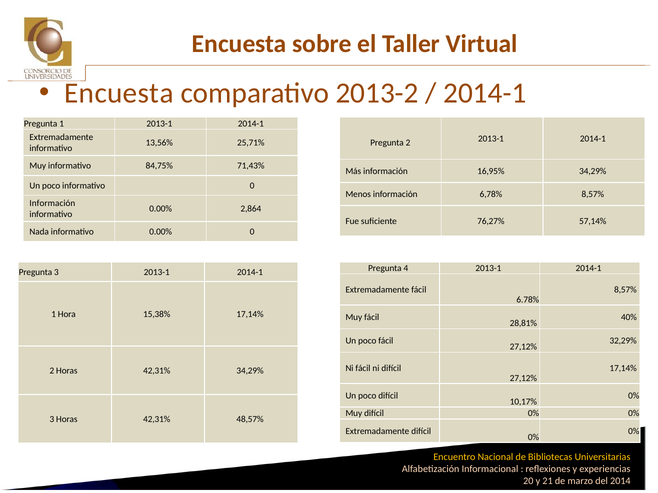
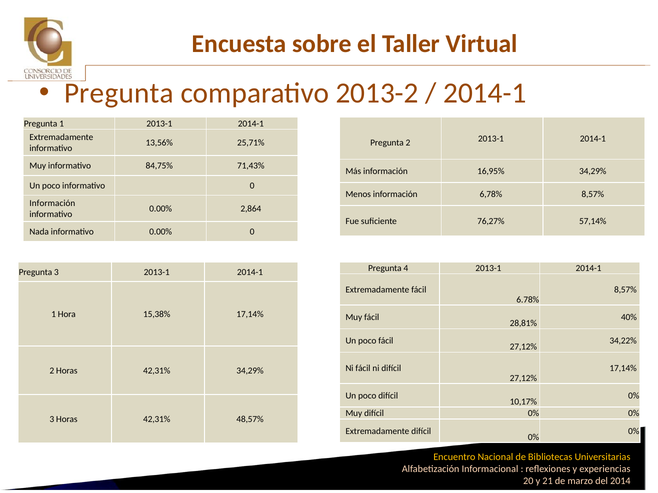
Encuesta at (119, 93): Encuesta -> Pregunta
32,29%: 32,29% -> 34,22%
